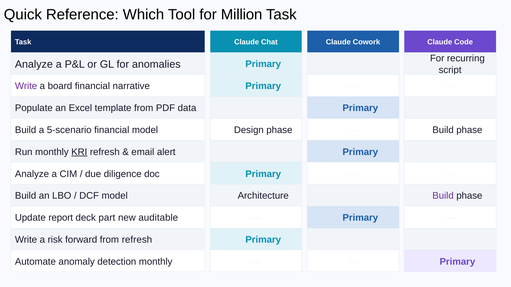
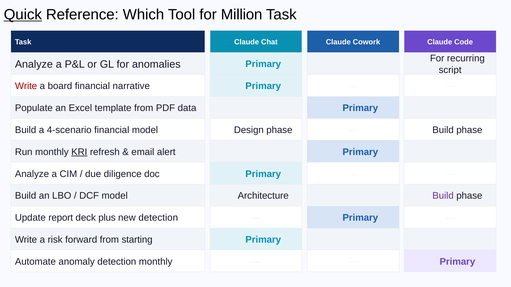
Quick underline: none -> present
Write at (26, 86) colour: purple -> red
5-scenario: 5-scenario -> 4-scenario
part: part -> plus
new auditable: auditable -> detection
from refresh: refresh -> starting
